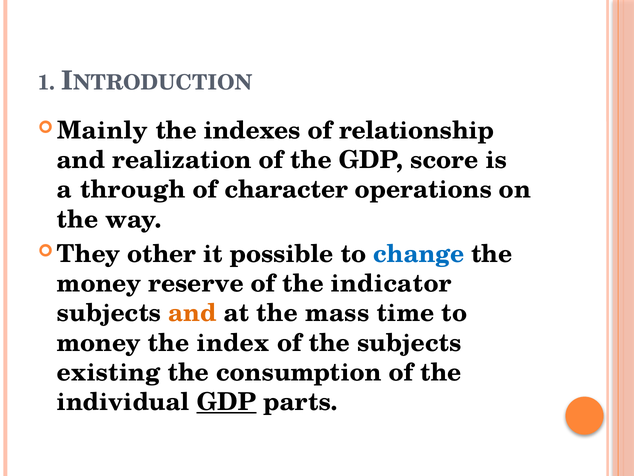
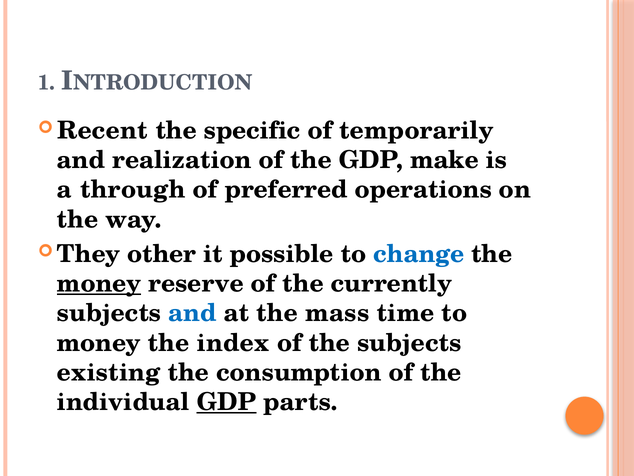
Mainly: Mainly -> Recent
indexes: indexes -> specific
relationship: relationship -> temporarily
score: score -> make
character: character -> preferred
money at (99, 283) underline: none -> present
indicator: indicator -> currently
and at (193, 313) colour: orange -> blue
